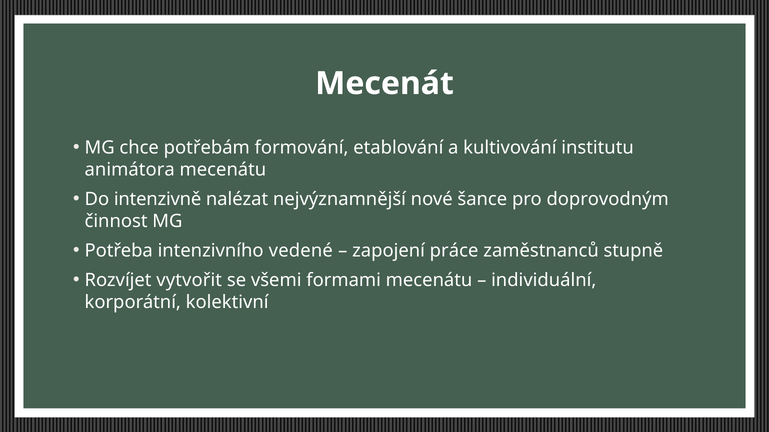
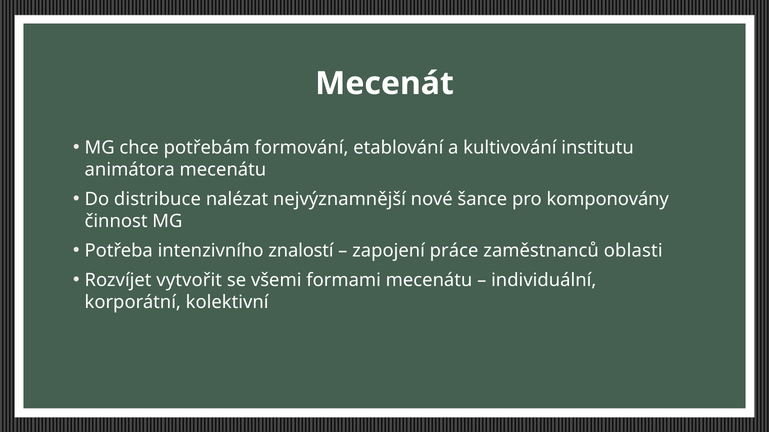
intenzivně: intenzivně -> distribuce
doprovodným: doprovodným -> komponovány
vedené: vedené -> znalostí
stupně: stupně -> oblasti
